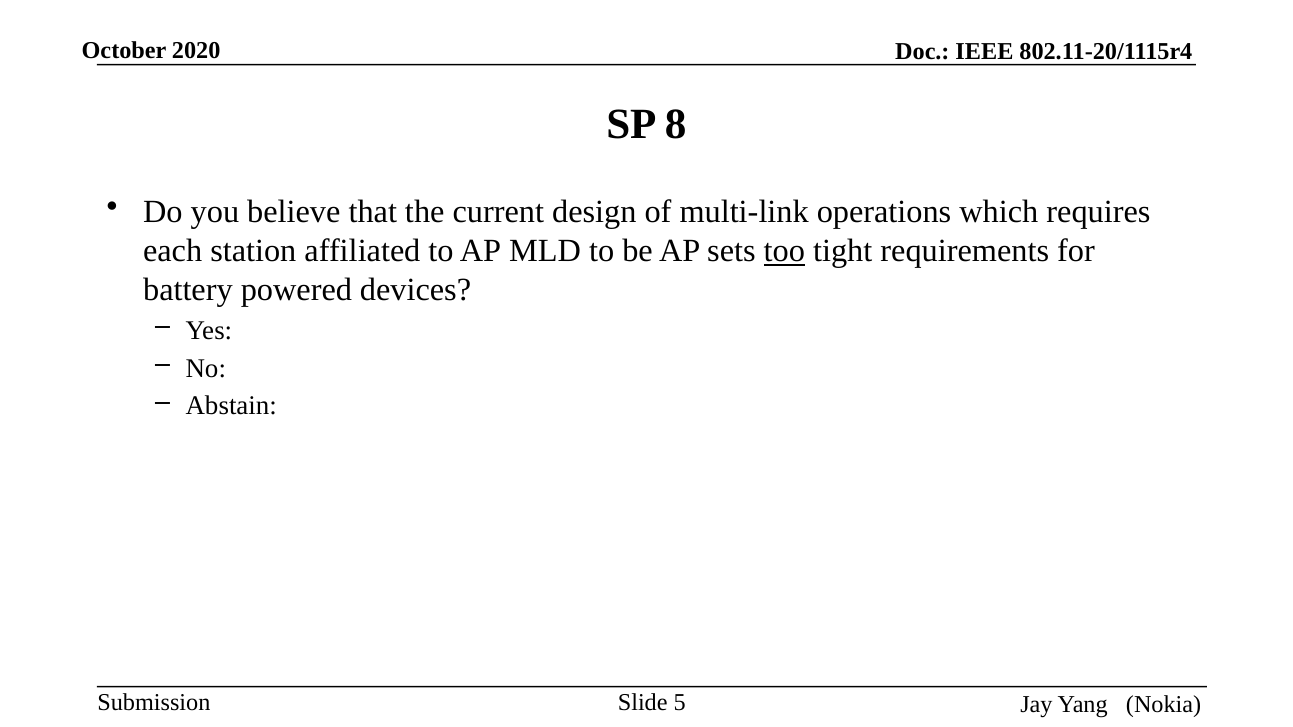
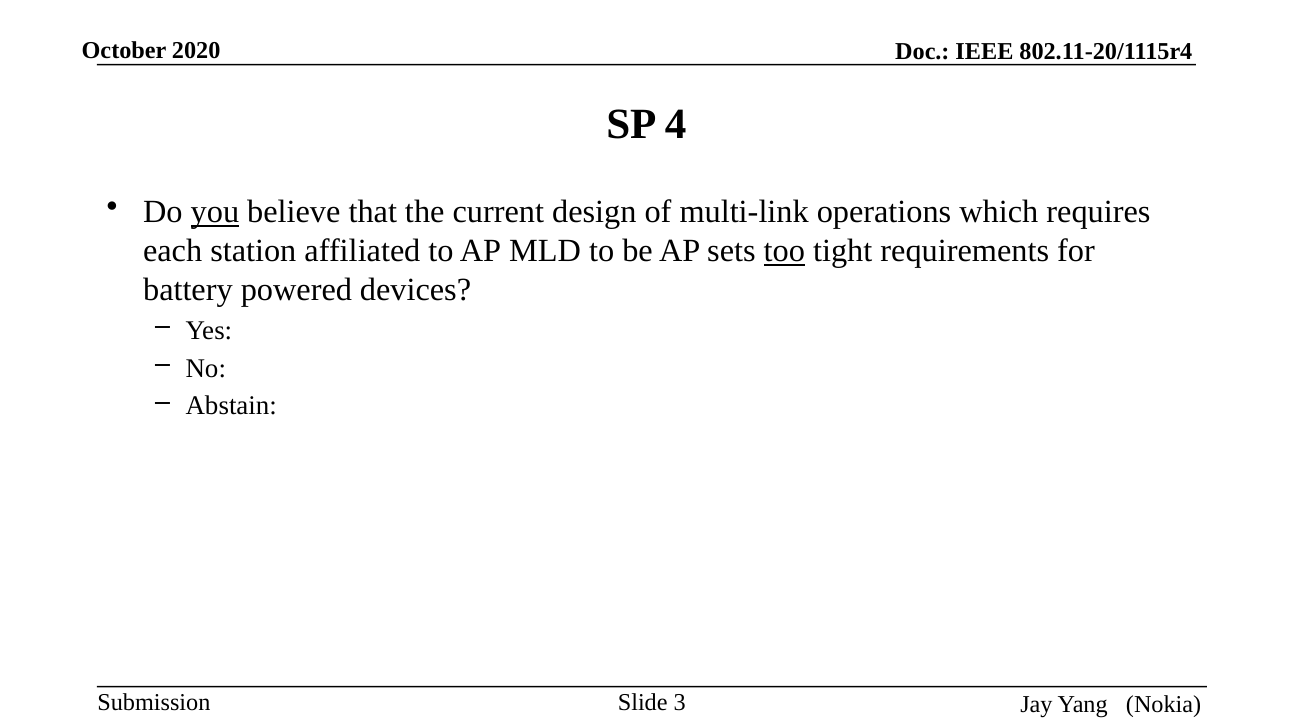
8: 8 -> 4
you underline: none -> present
5: 5 -> 3
